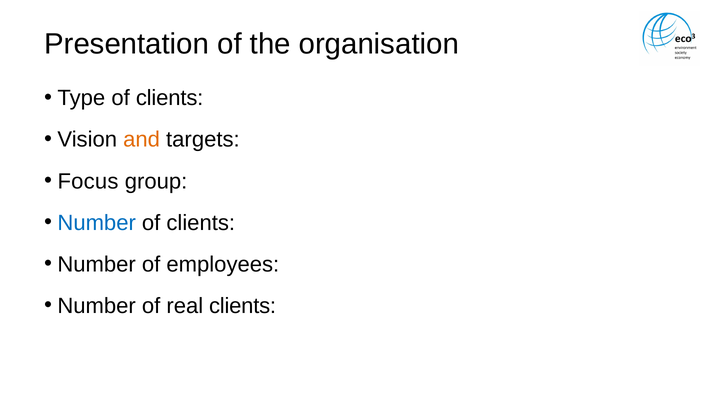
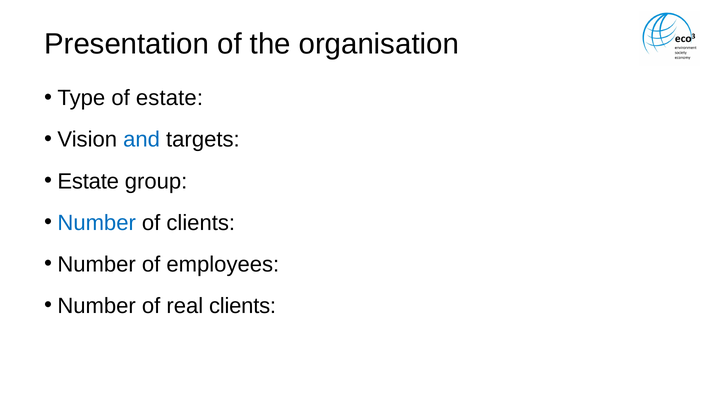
Type of clients: clients -> estate
and colour: orange -> blue
Focus at (88, 181): Focus -> Estate
